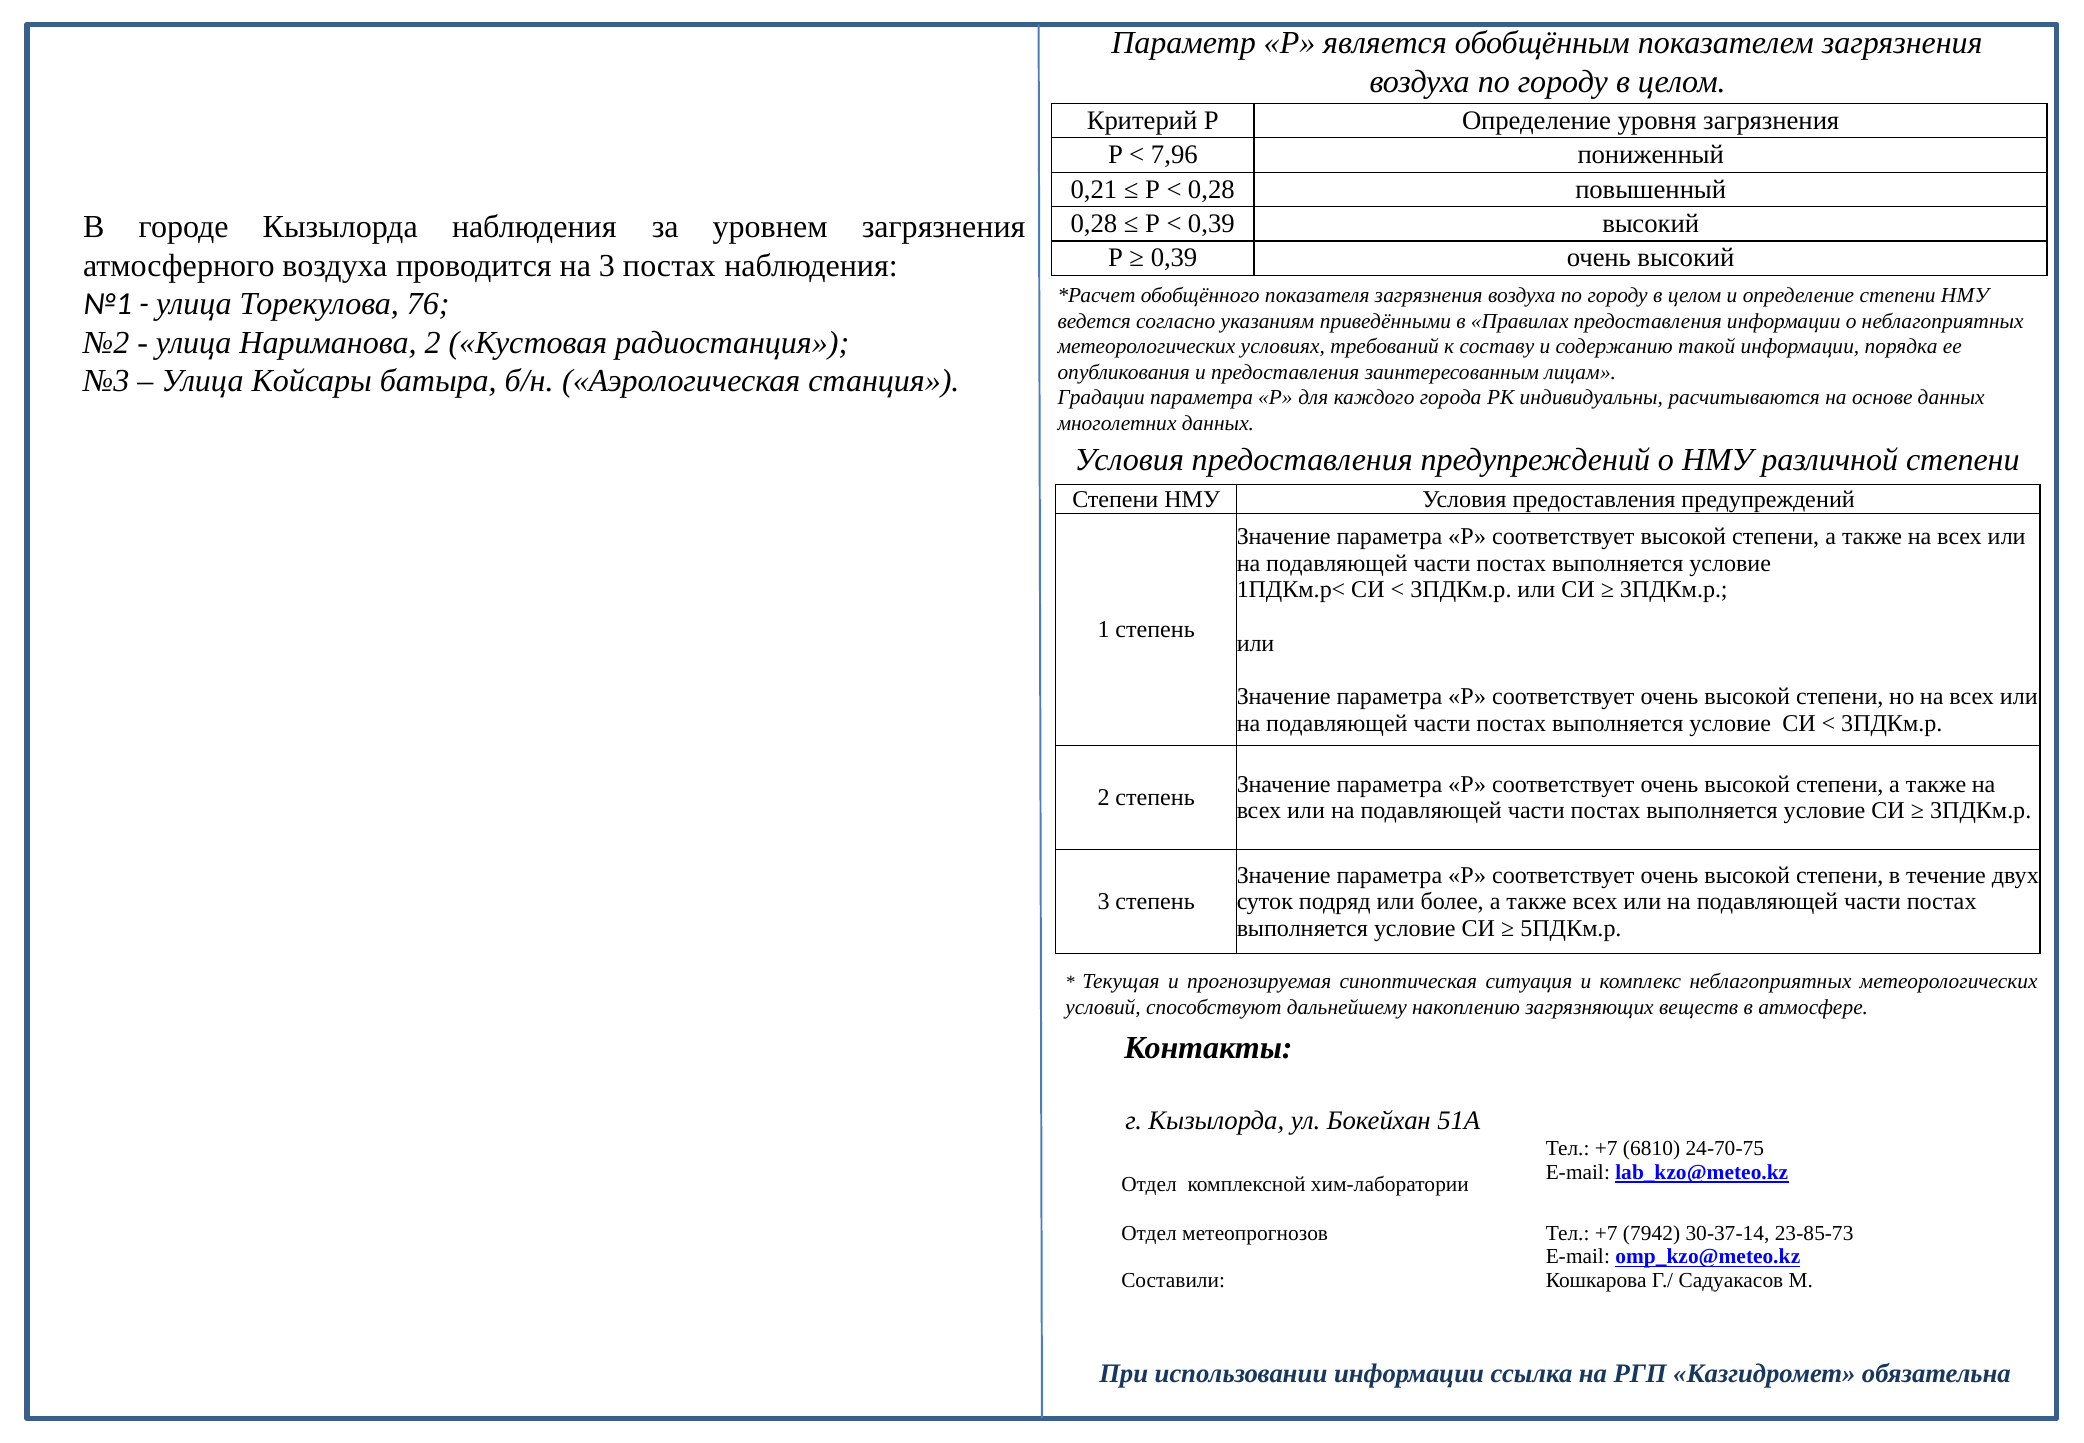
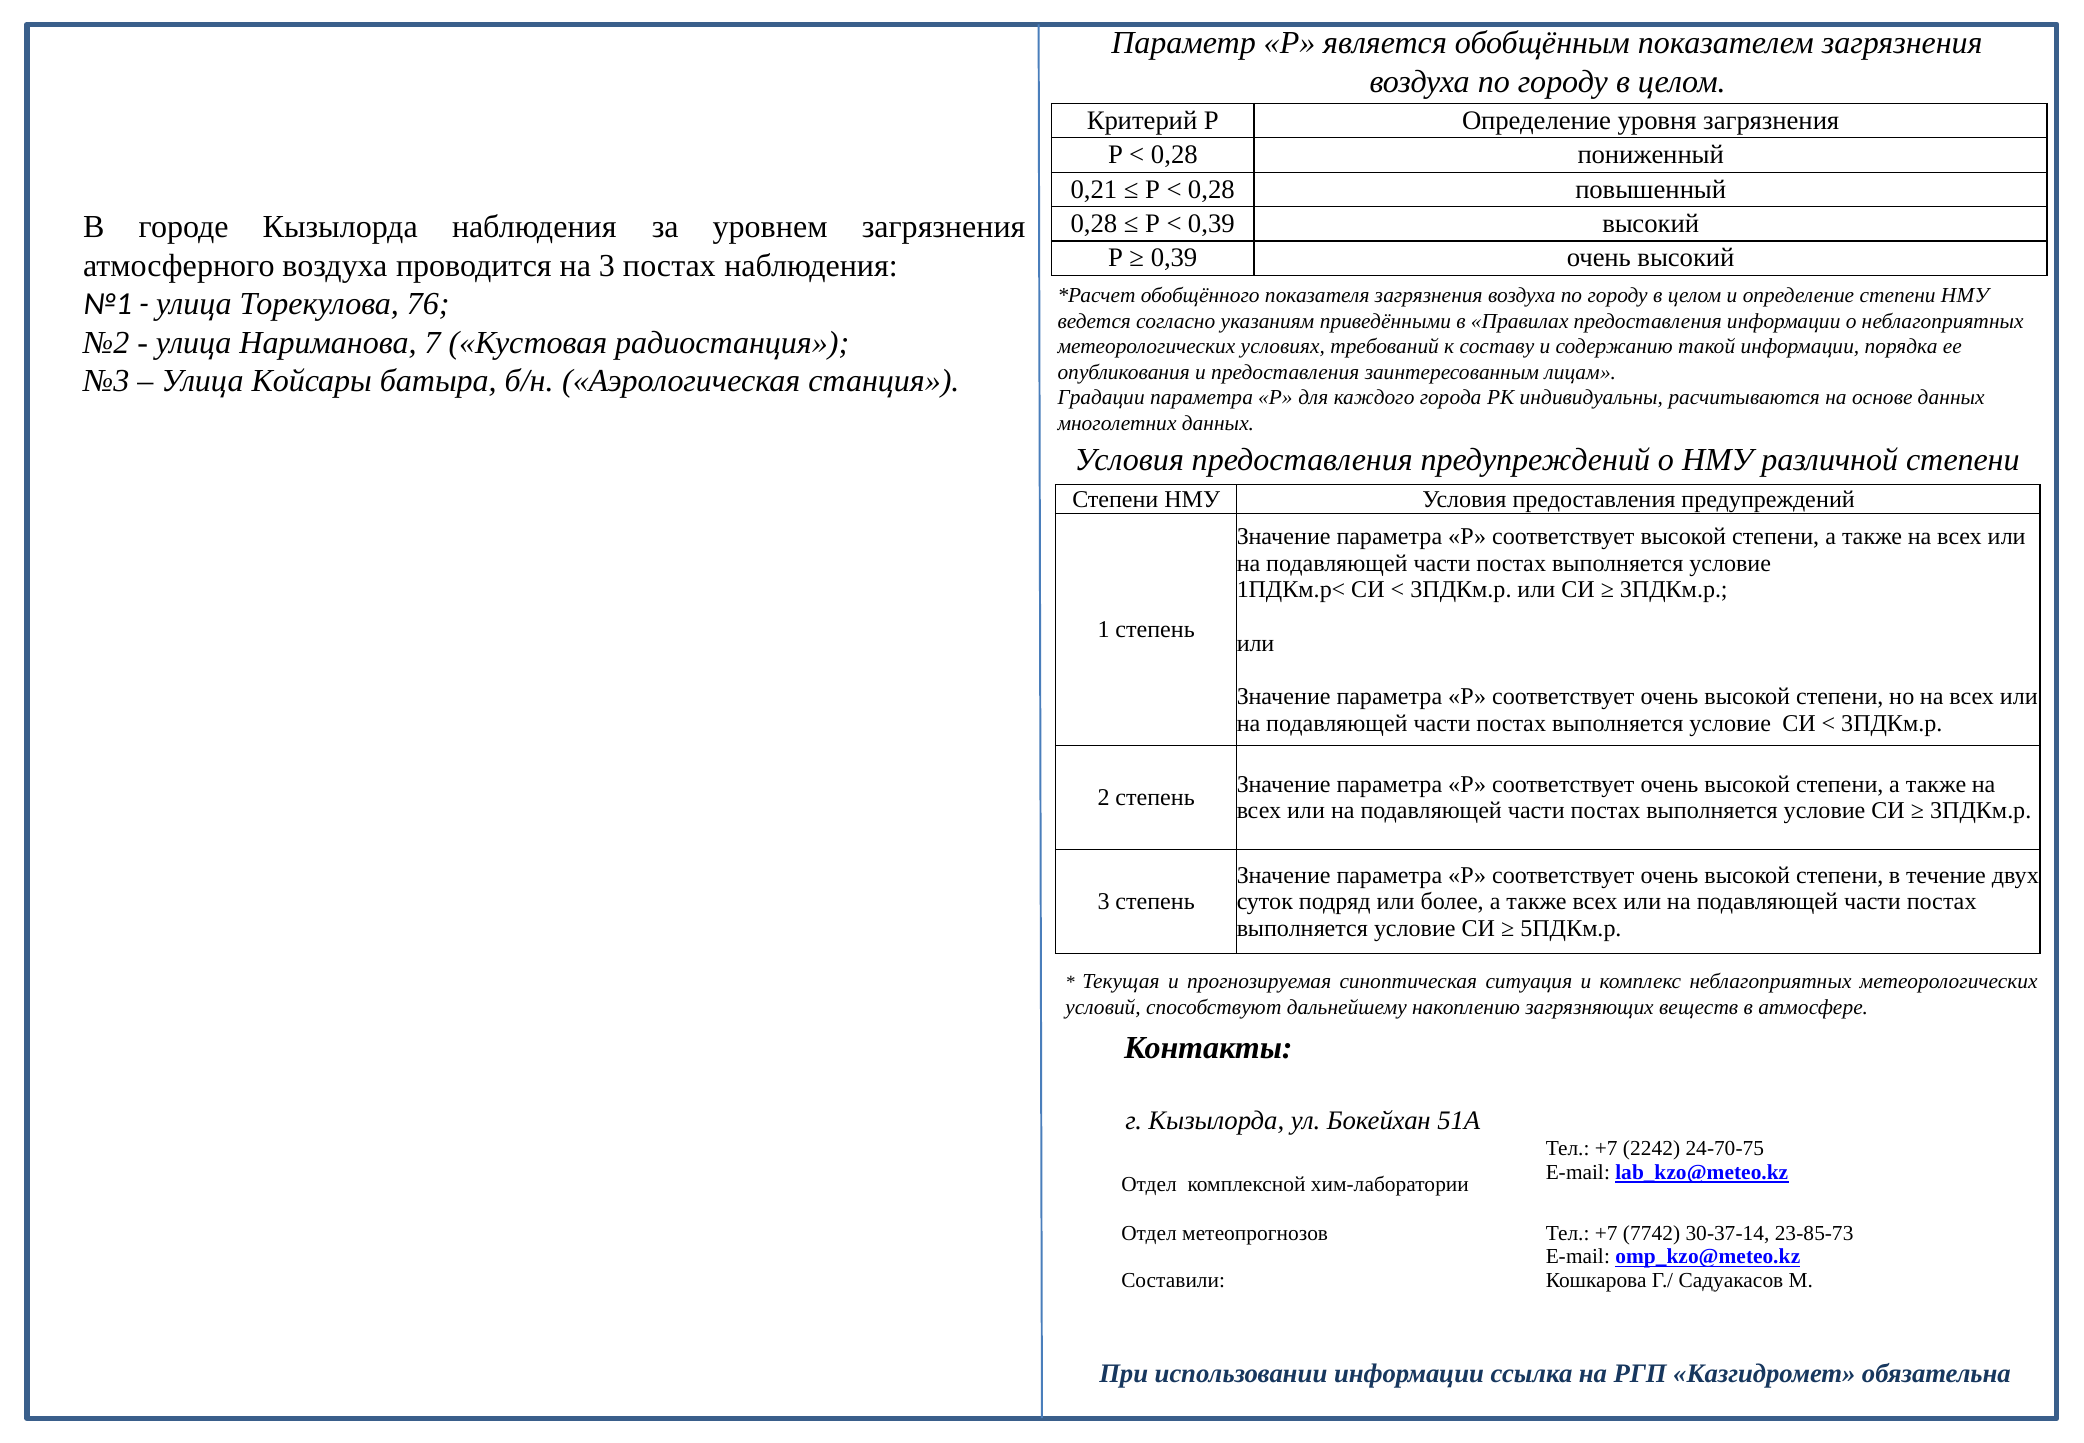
7,96 at (1174, 155): 7,96 -> 0,28
Нариманова 2: 2 -> 7
6810: 6810 -> 2242
7942: 7942 -> 7742
